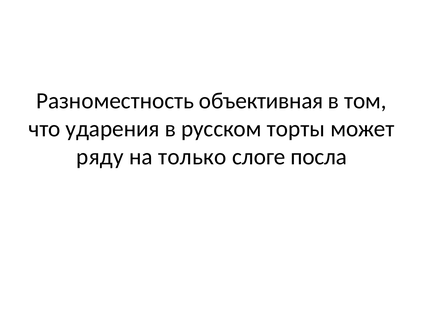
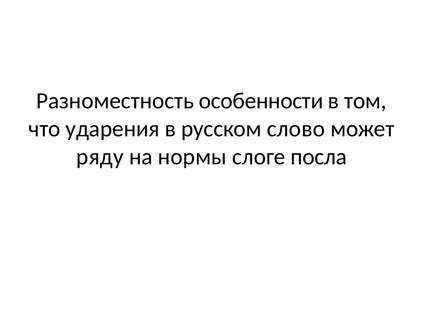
объективная: объективная -> особенности
торты: торты -> слово
только: только -> нормы
